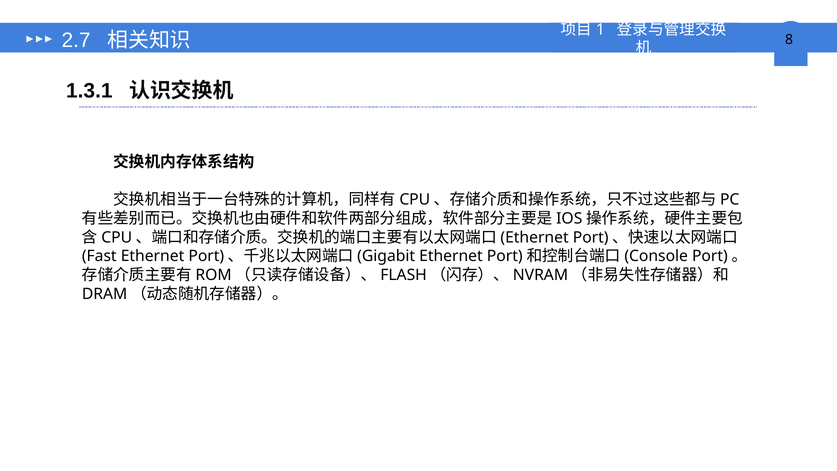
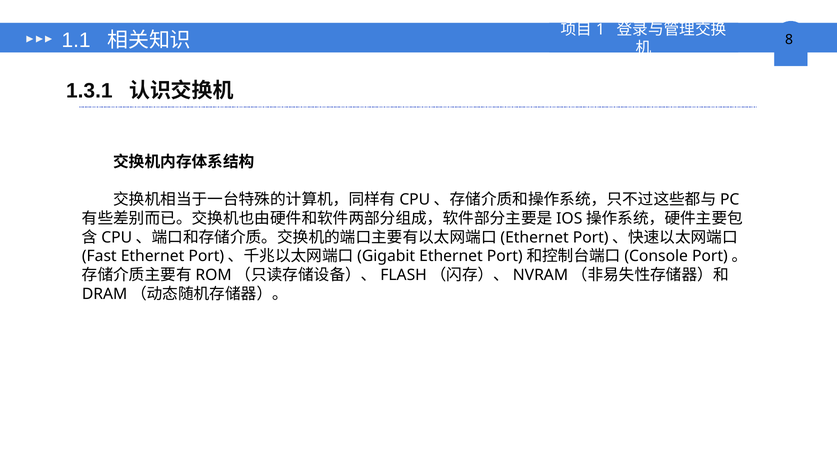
2.7: 2.7 -> 1.1
